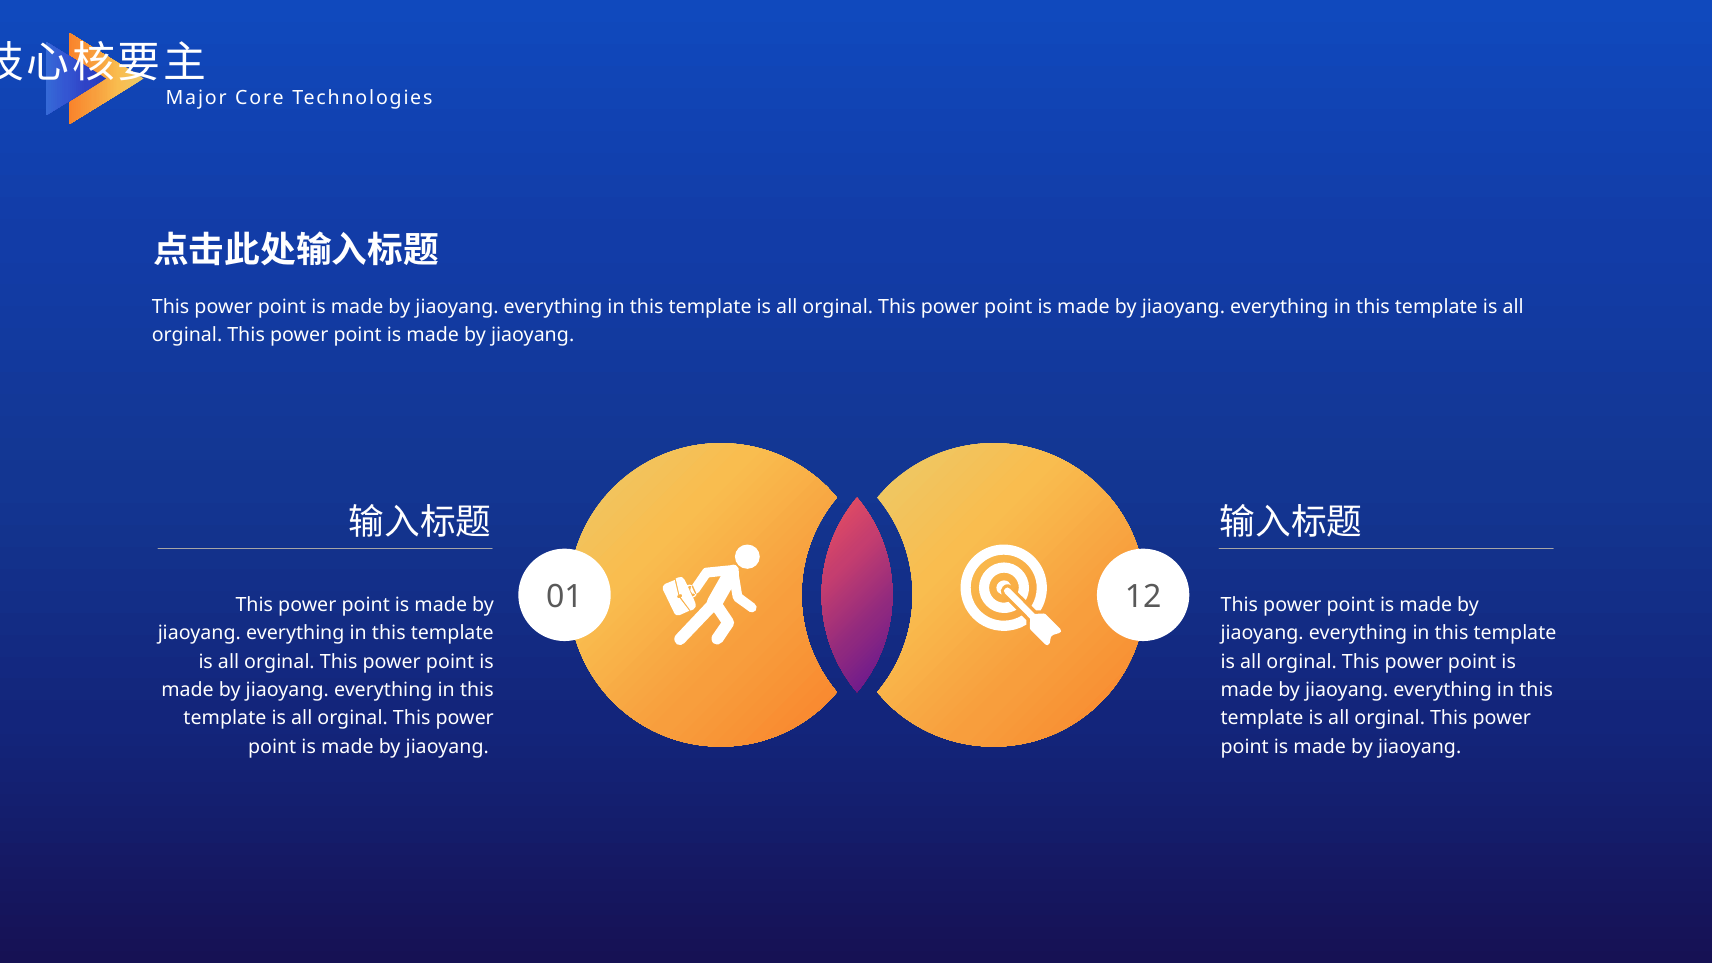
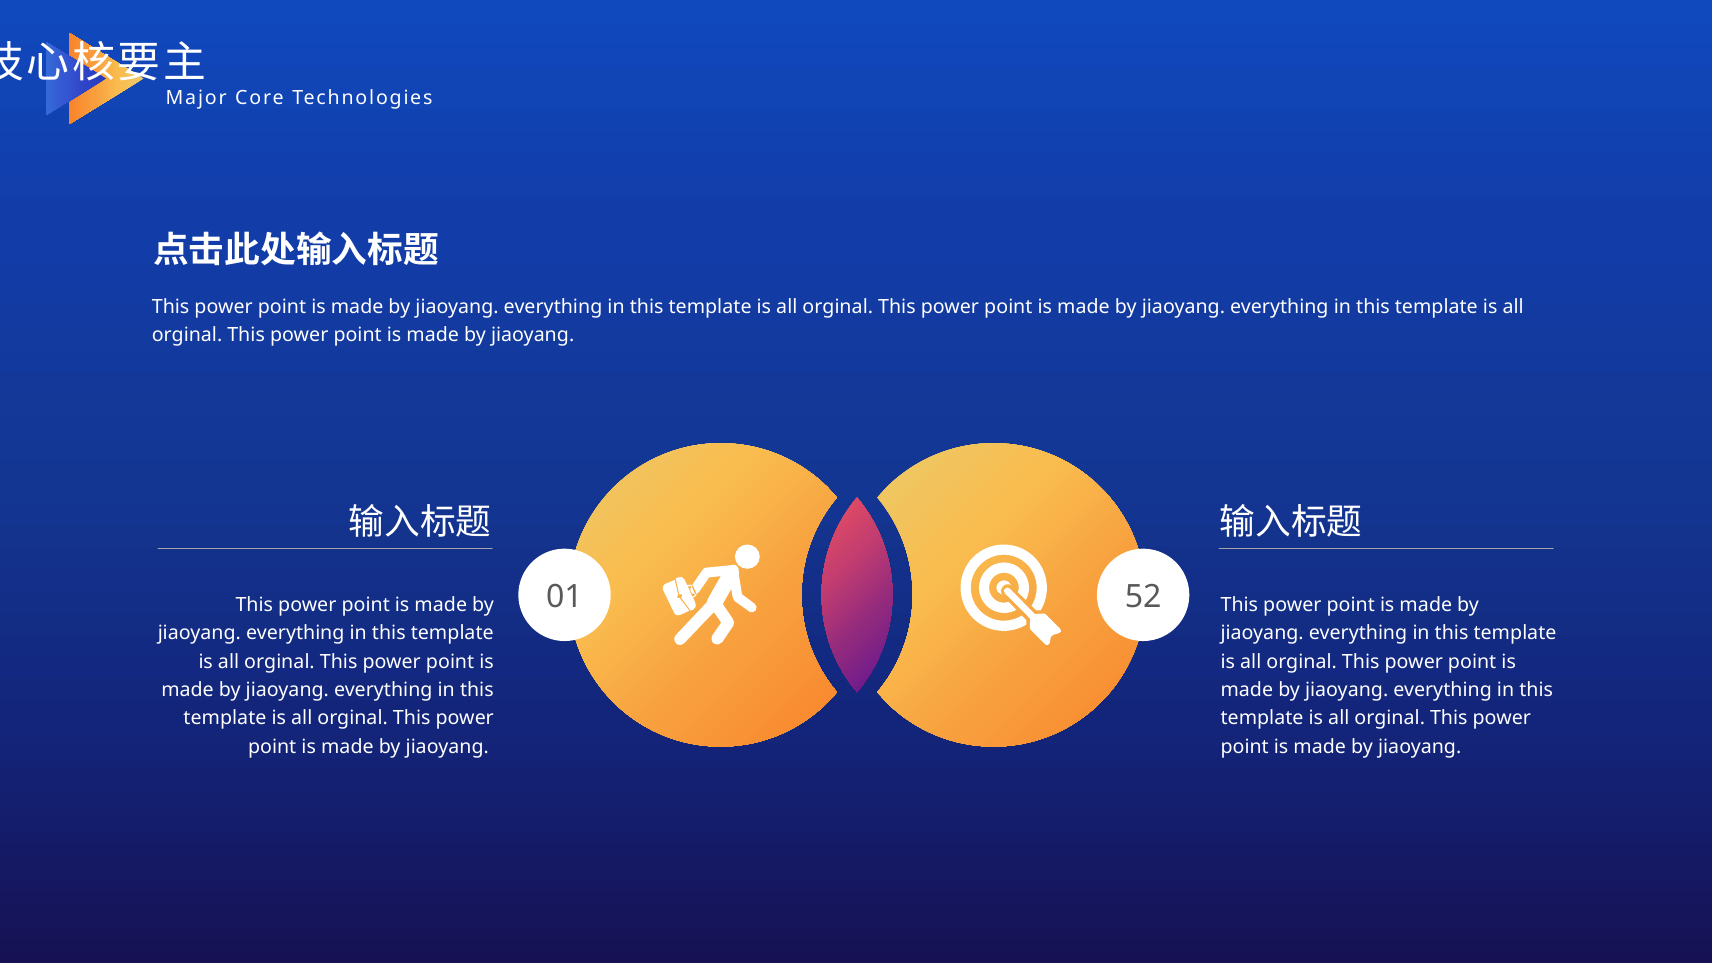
12: 12 -> 52
